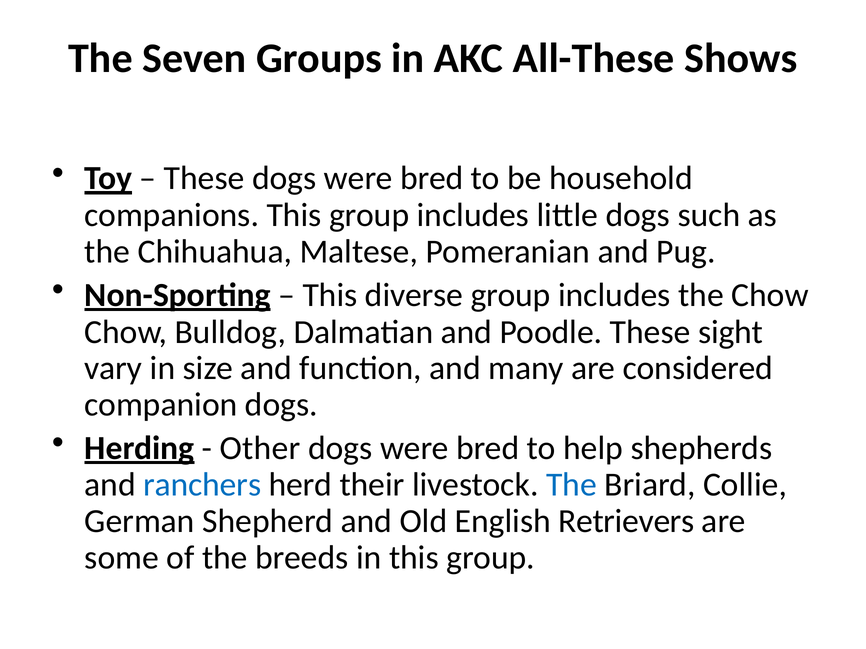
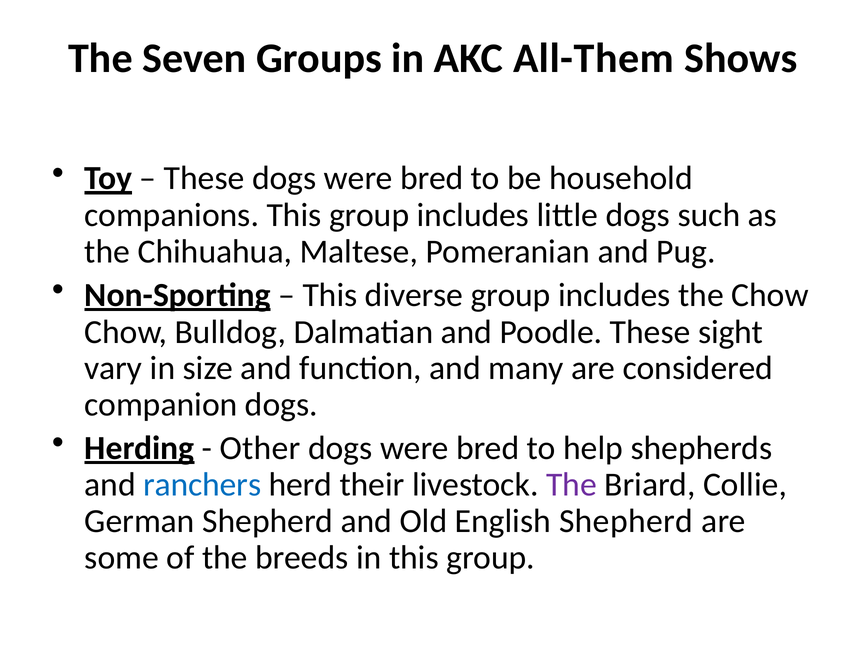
All-These: All-These -> All-Them
The at (571, 485) colour: blue -> purple
English Retrievers: Retrievers -> Shepherd
